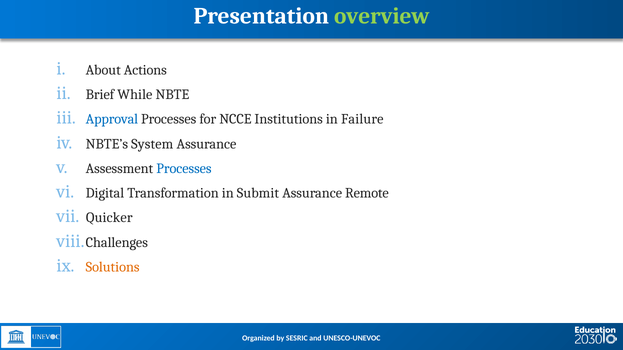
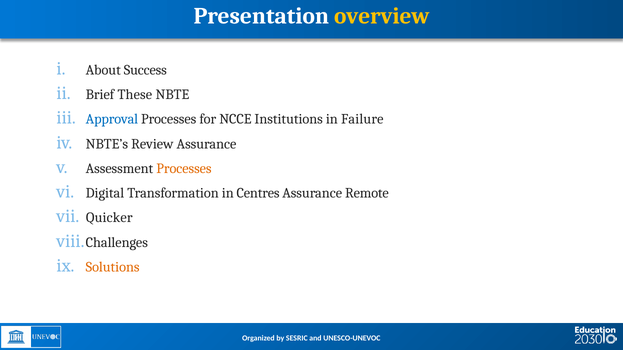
overview colour: light green -> yellow
Actions: Actions -> Success
While: While -> These
System: System -> Review
Processes at (184, 169) colour: blue -> orange
Submit: Submit -> Centres
